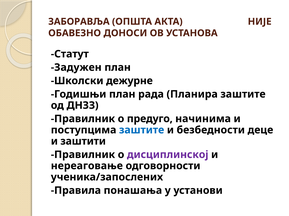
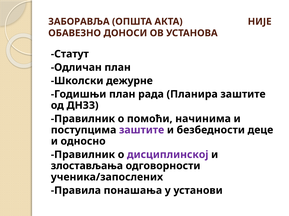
Задужен: Задужен -> Одличан
предуго: предуго -> помоћи
заштите at (142, 130) colour: blue -> purple
заштити: заштити -> односно
нереаговање: нереаговање -> злостављања
